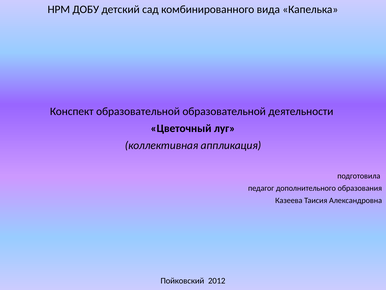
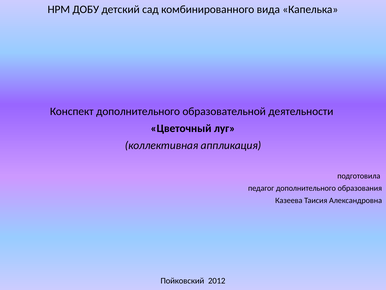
Конспект образовательной: образовательной -> дополнительного
